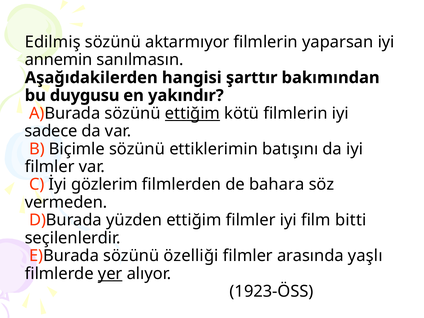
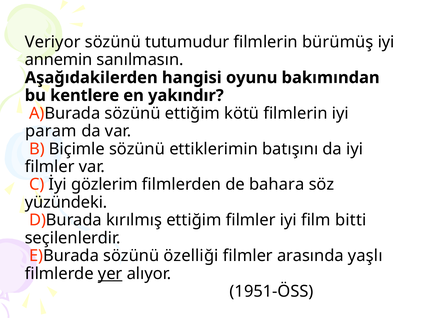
Edilmiş: Edilmiş -> Veriyor
aktarmıyor: aktarmıyor -> tutumudur
yaparsan: yaparsan -> bürümüş
şarttır: şarttır -> oyunu
duygusu: duygusu -> kentlere
ettiğim at (192, 113) underline: present -> none
sadece: sadece -> param
vermeden: vermeden -> yüzündeki
yüzden: yüzden -> kırılmış
1923-ÖSS: 1923-ÖSS -> 1951-ÖSS
